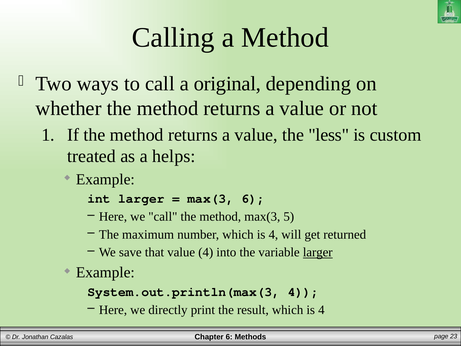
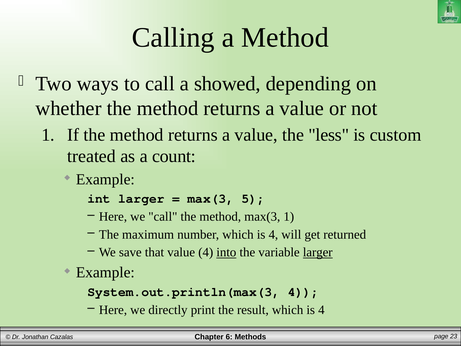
original: original -> showed
helps: helps -> count
max(3 6: 6 -> 5
max(3 5: 5 -> 1
into underline: none -> present
